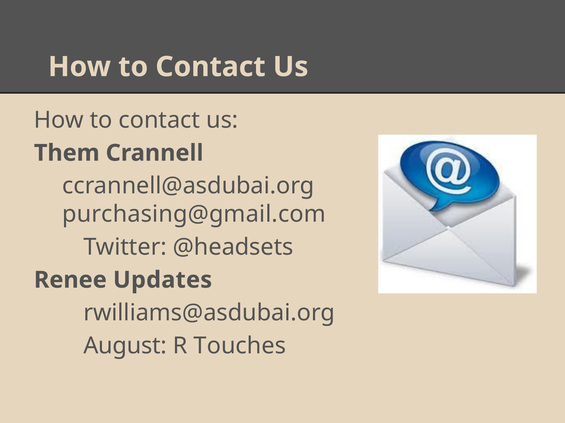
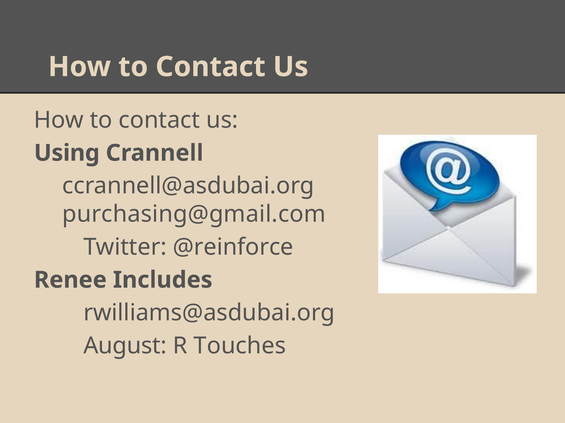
Them: Them -> Using
@headsets: @headsets -> @reinforce
Updates: Updates -> Includes
